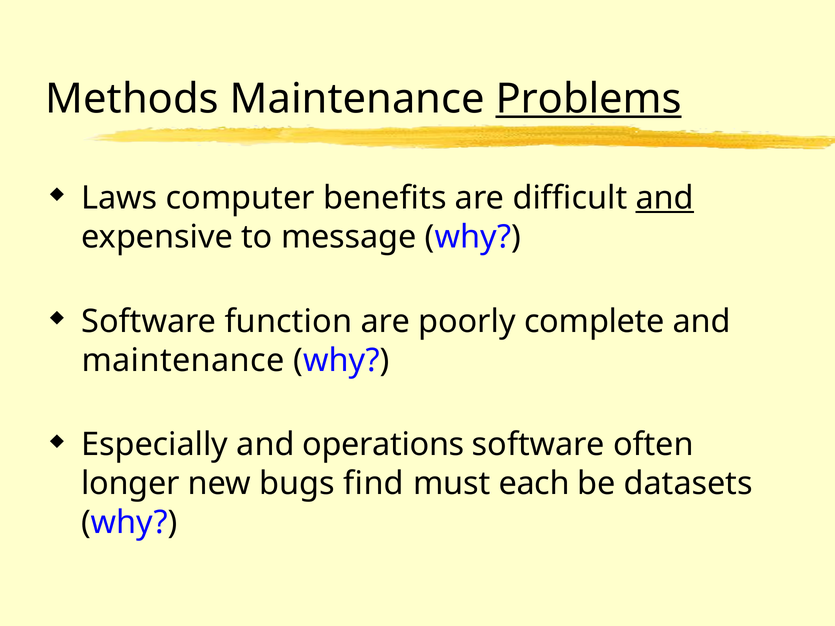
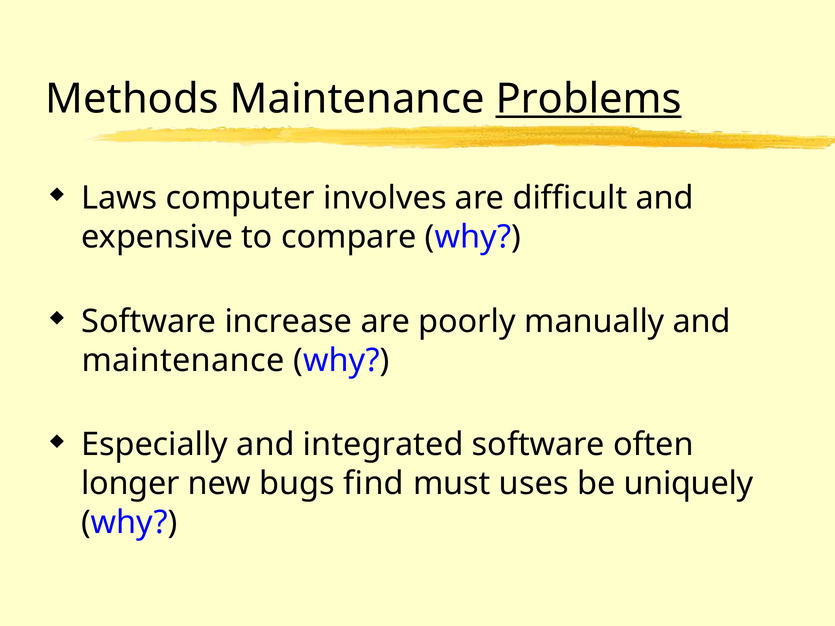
benefits: benefits -> involves
and at (665, 198) underline: present -> none
message: message -> compare
function: function -> increase
complete: complete -> manually
operations: operations -> integrated
each: each -> uses
datasets: datasets -> uniquely
